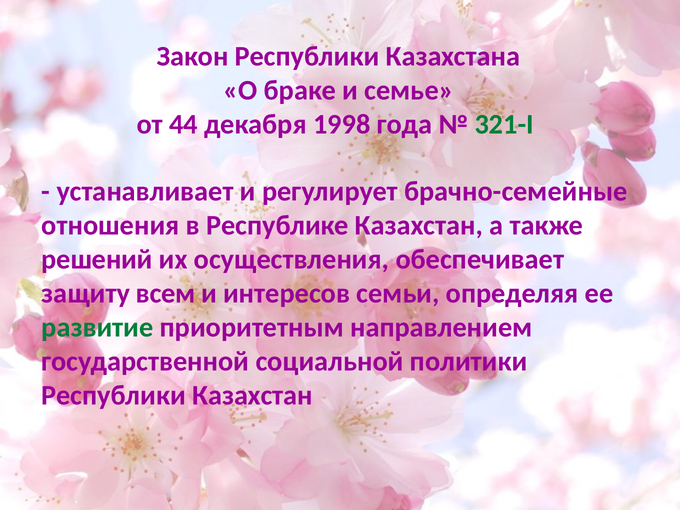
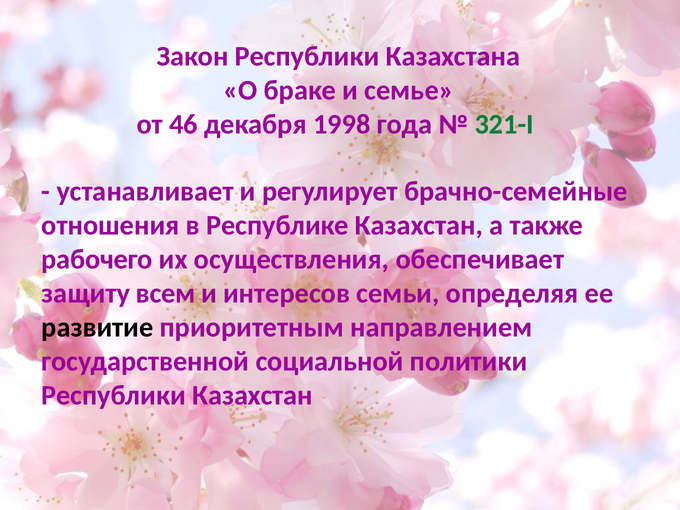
44: 44 -> 46
решений: решений -> рабочего
развитие colour: green -> black
